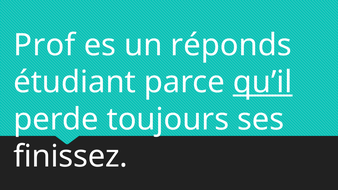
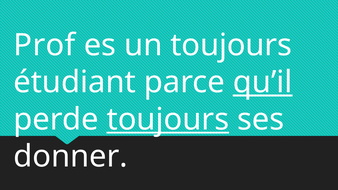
un réponds: réponds -> toujours
toujours at (168, 119) underline: none -> present
finissez: finissez -> donner
